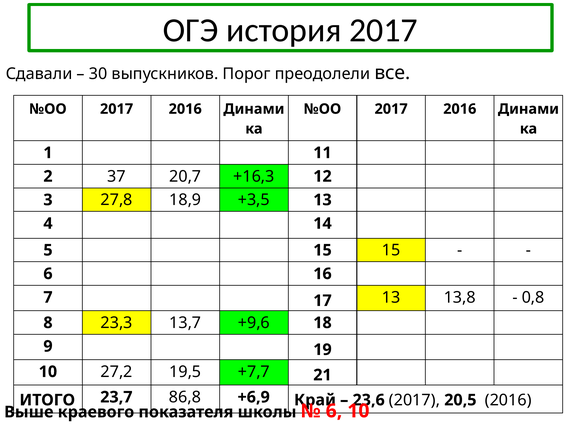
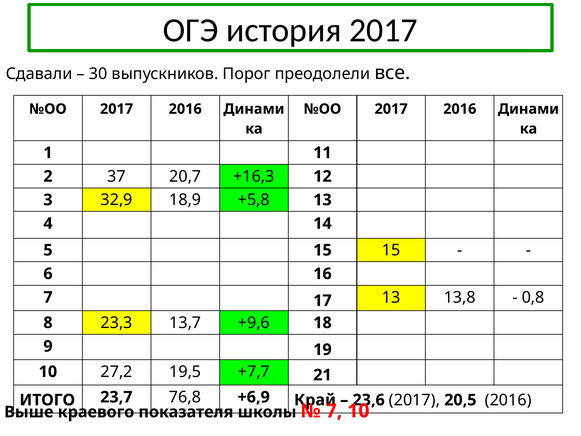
27,8: 27,8 -> 32,9
+3,5: +3,5 -> +5,8
86,8: 86,8 -> 76,8
6 at (334, 411): 6 -> 7
